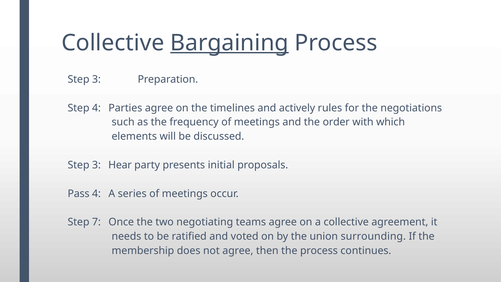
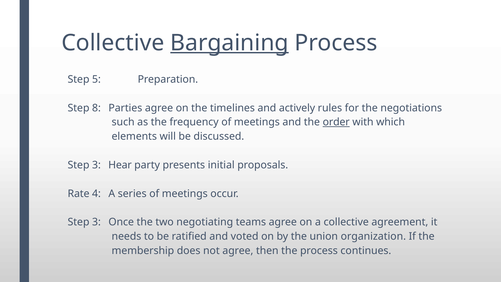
3 at (96, 79): 3 -> 5
Step 4: 4 -> 8
order underline: none -> present
Pass: Pass -> Rate
7 at (96, 222): 7 -> 3
surrounding: surrounding -> organization
